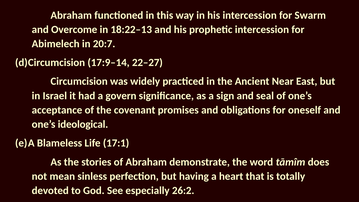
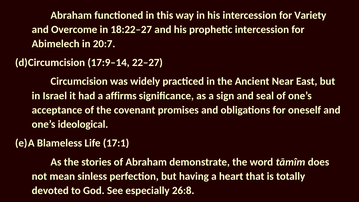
Swarm: Swarm -> Variety
18:22–13: 18:22–13 -> 18:22–27
govern: govern -> affirms
26:2: 26:2 -> 26:8
